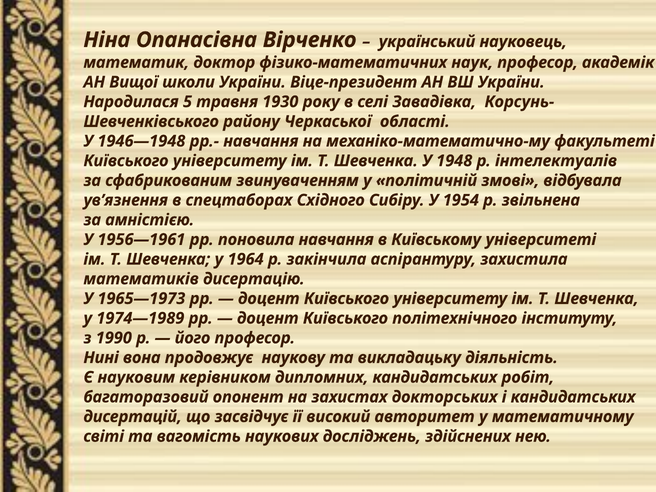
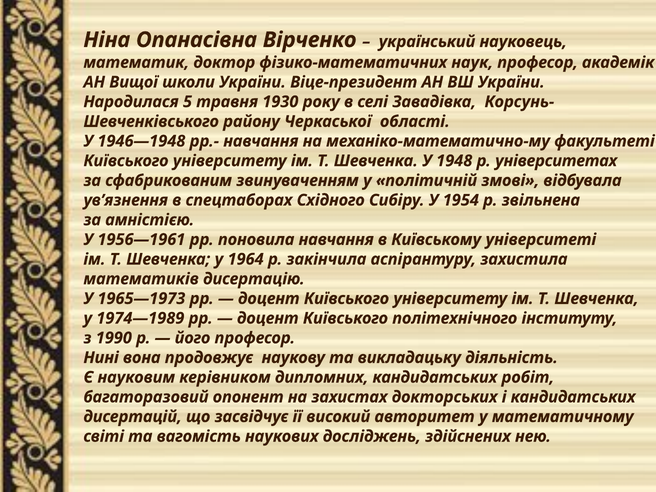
інтелектуалів: інтелектуалів -> університетах
